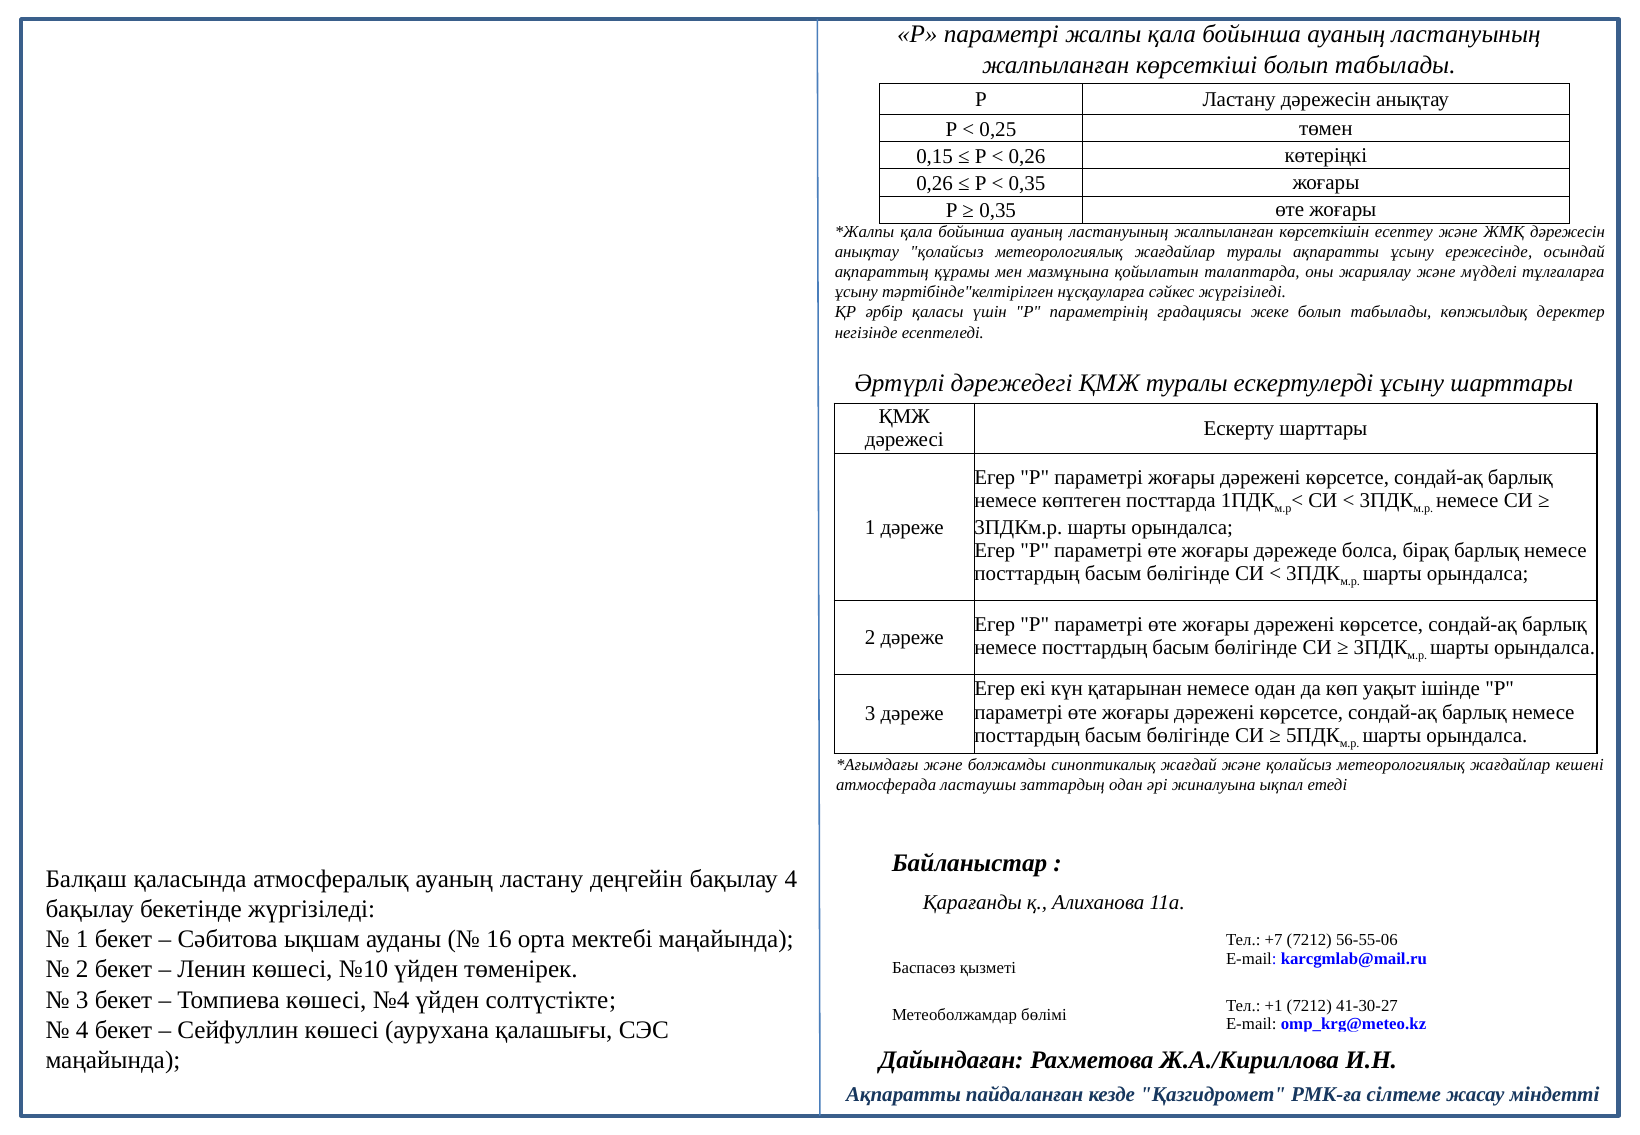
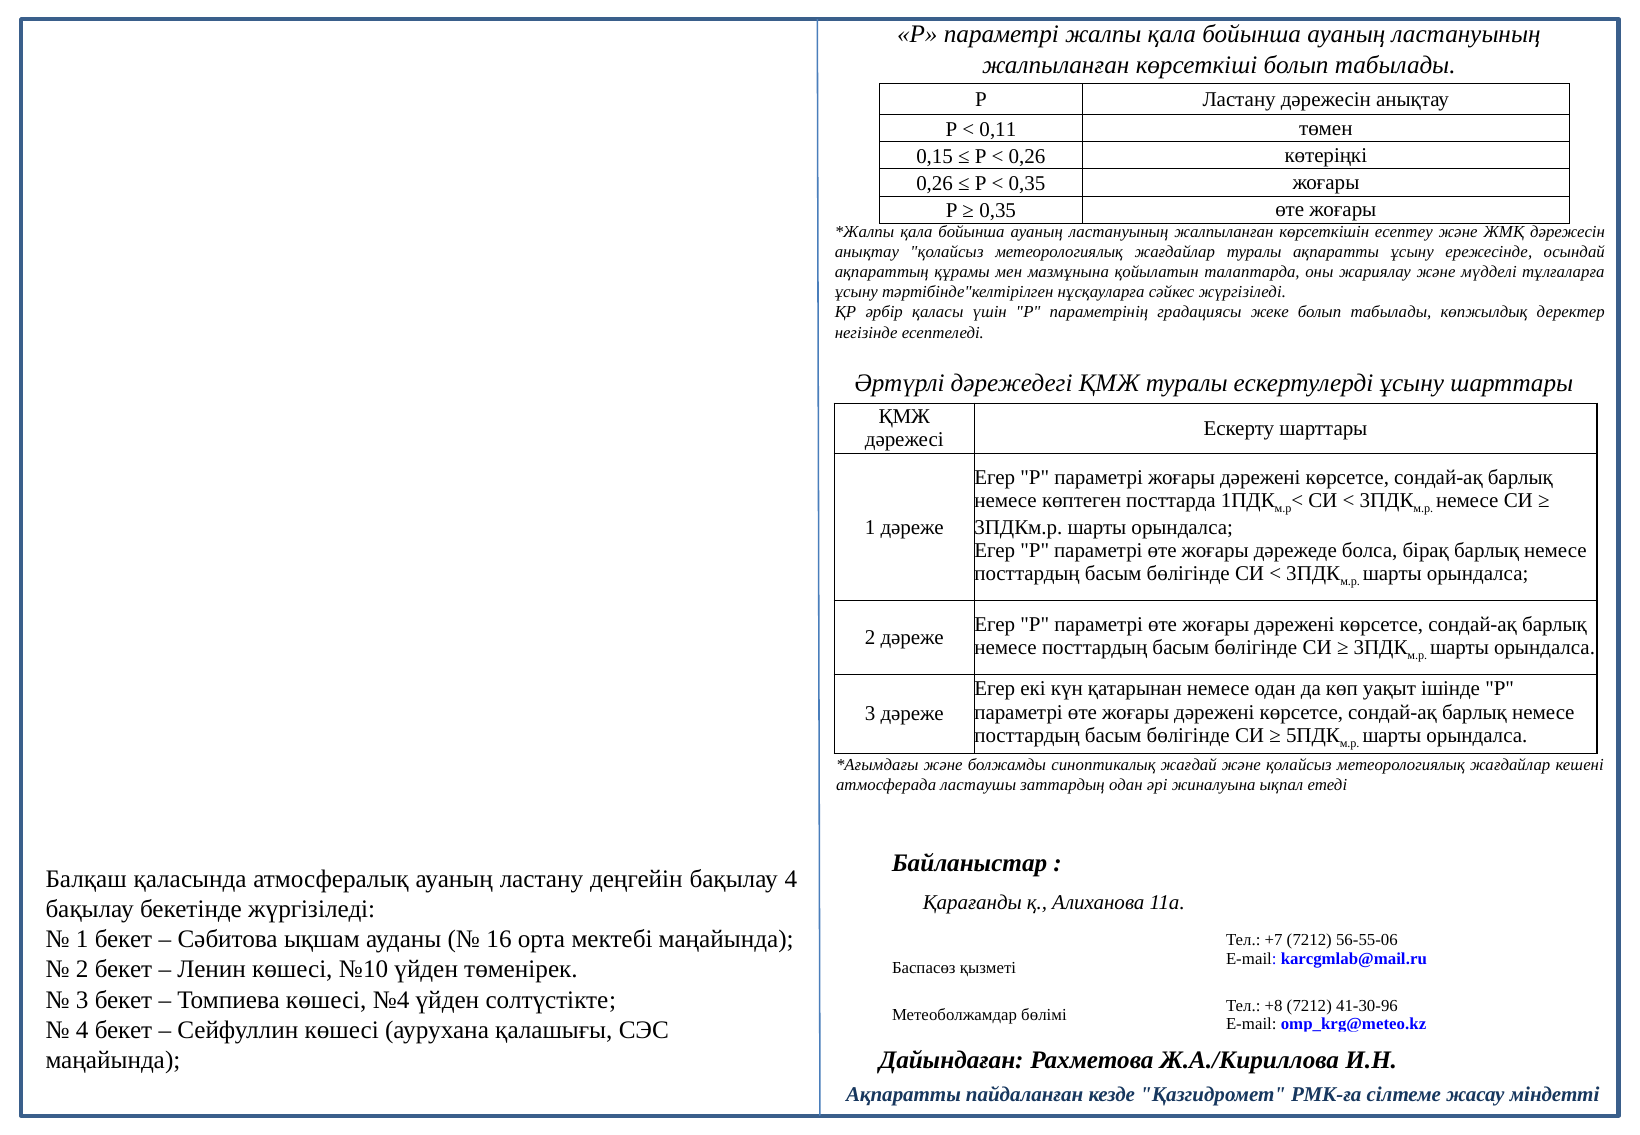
0,25: 0,25 -> 0,11
+1: +1 -> +8
41-30-27: 41-30-27 -> 41-30-96
